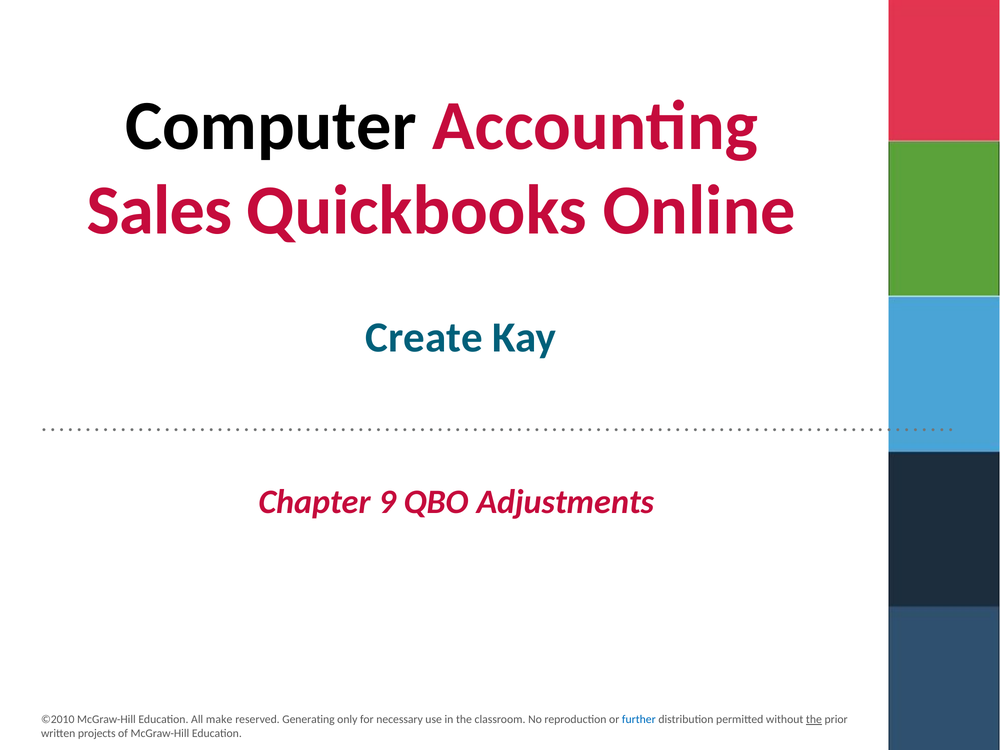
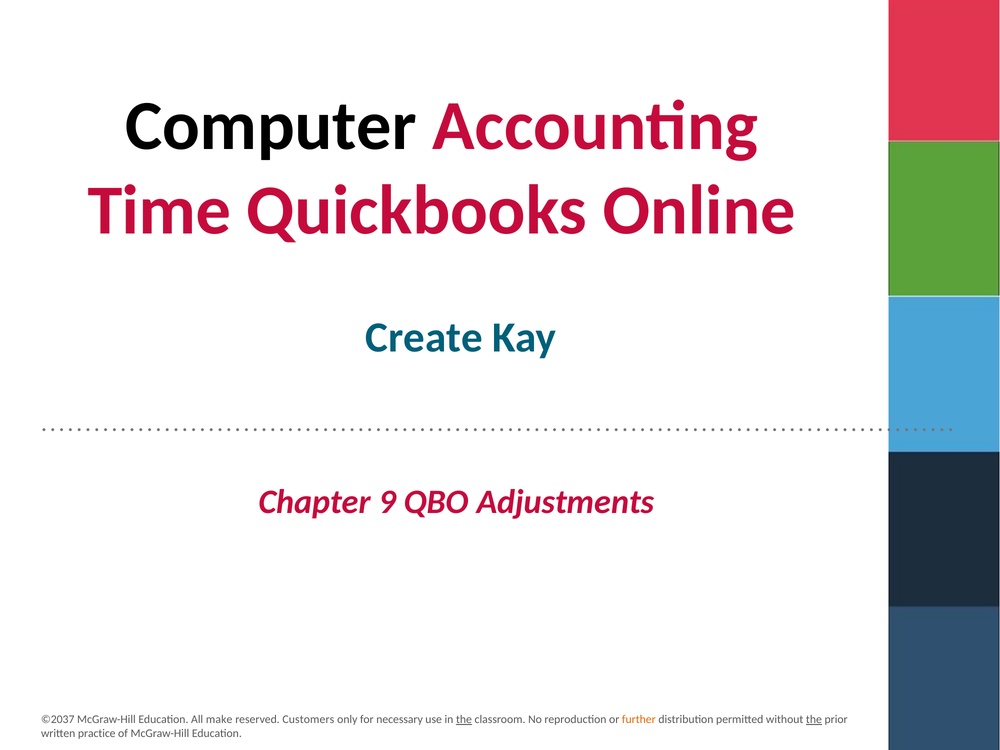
Sales: Sales -> Time
©2010: ©2010 -> ©2037
Generating: Generating -> Customers
the at (464, 720) underline: none -> present
further colour: blue -> orange
projects: projects -> practice
